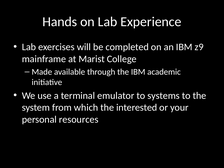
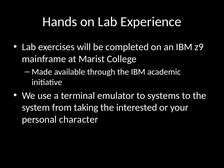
which: which -> taking
resources: resources -> character
